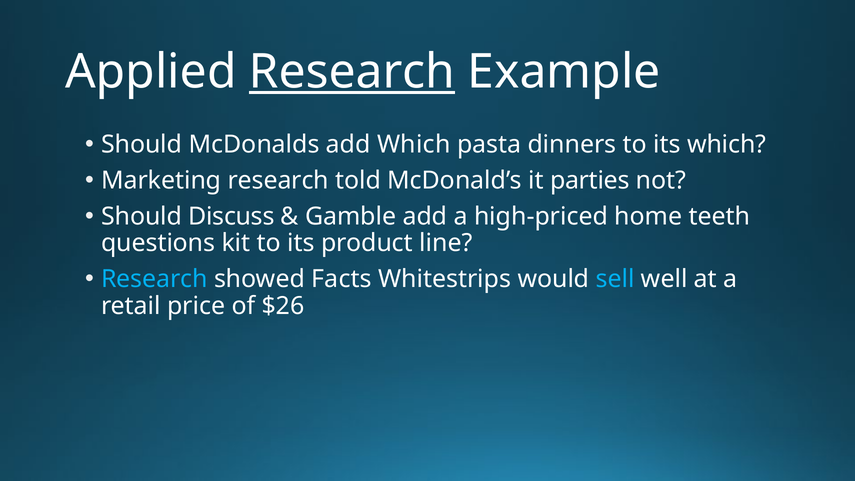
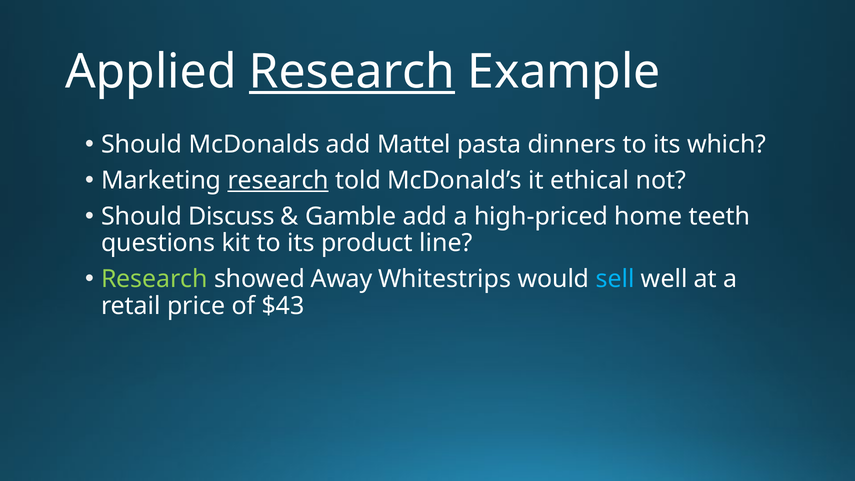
add Which: Which -> Mattel
research at (278, 180) underline: none -> present
parties: parties -> ethical
Research at (154, 279) colour: light blue -> light green
Facts: Facts -> Away
$26: $26 -> $43
